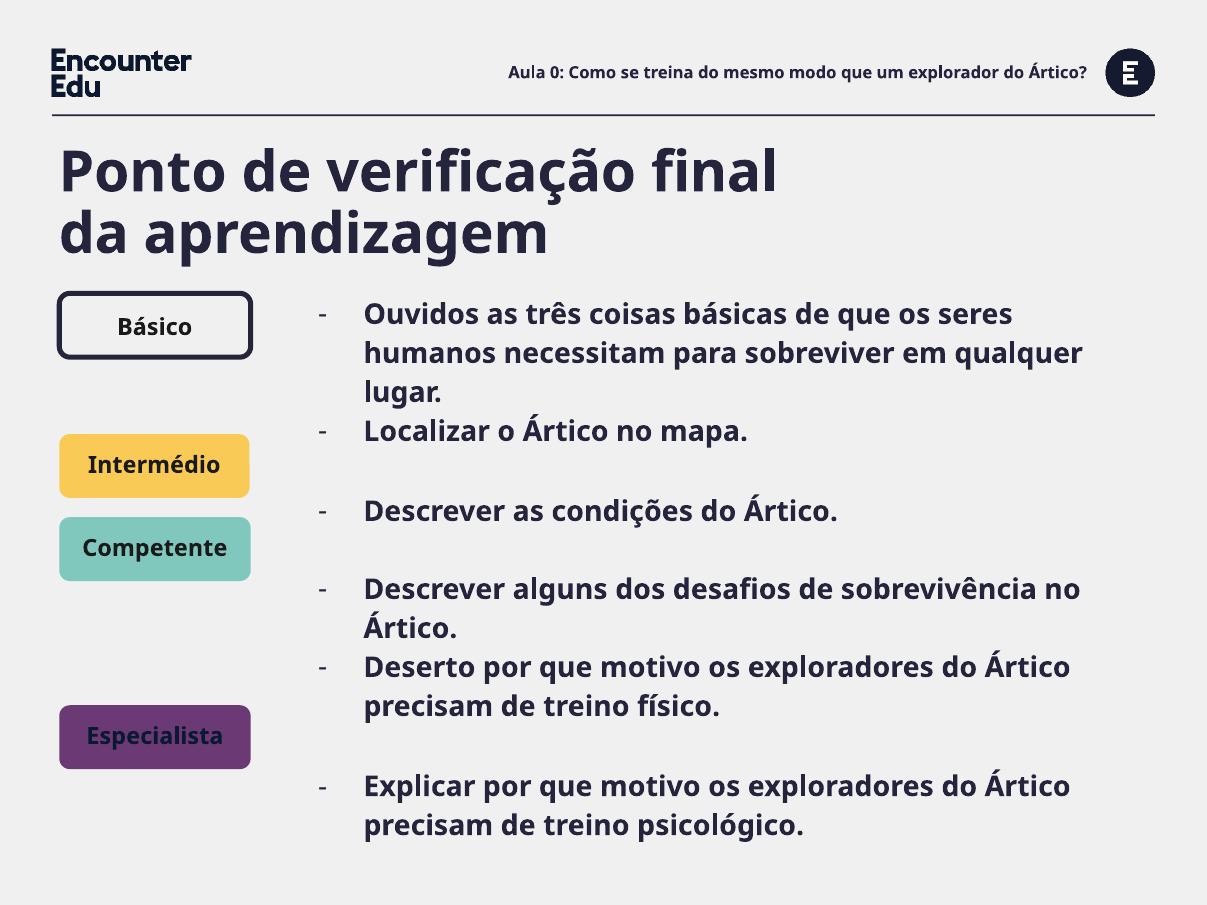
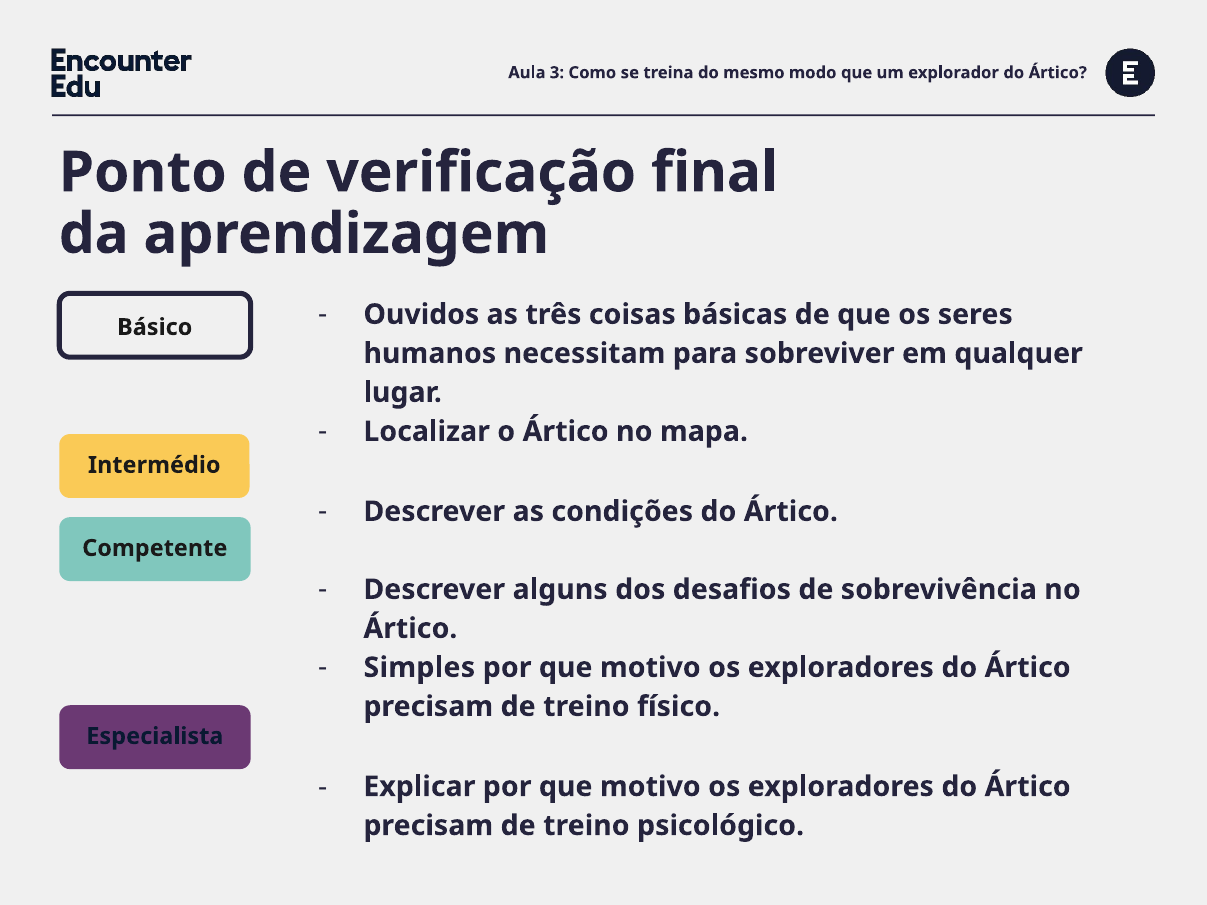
0: 0 -> 3
Deserto: Deserto -> Simples
